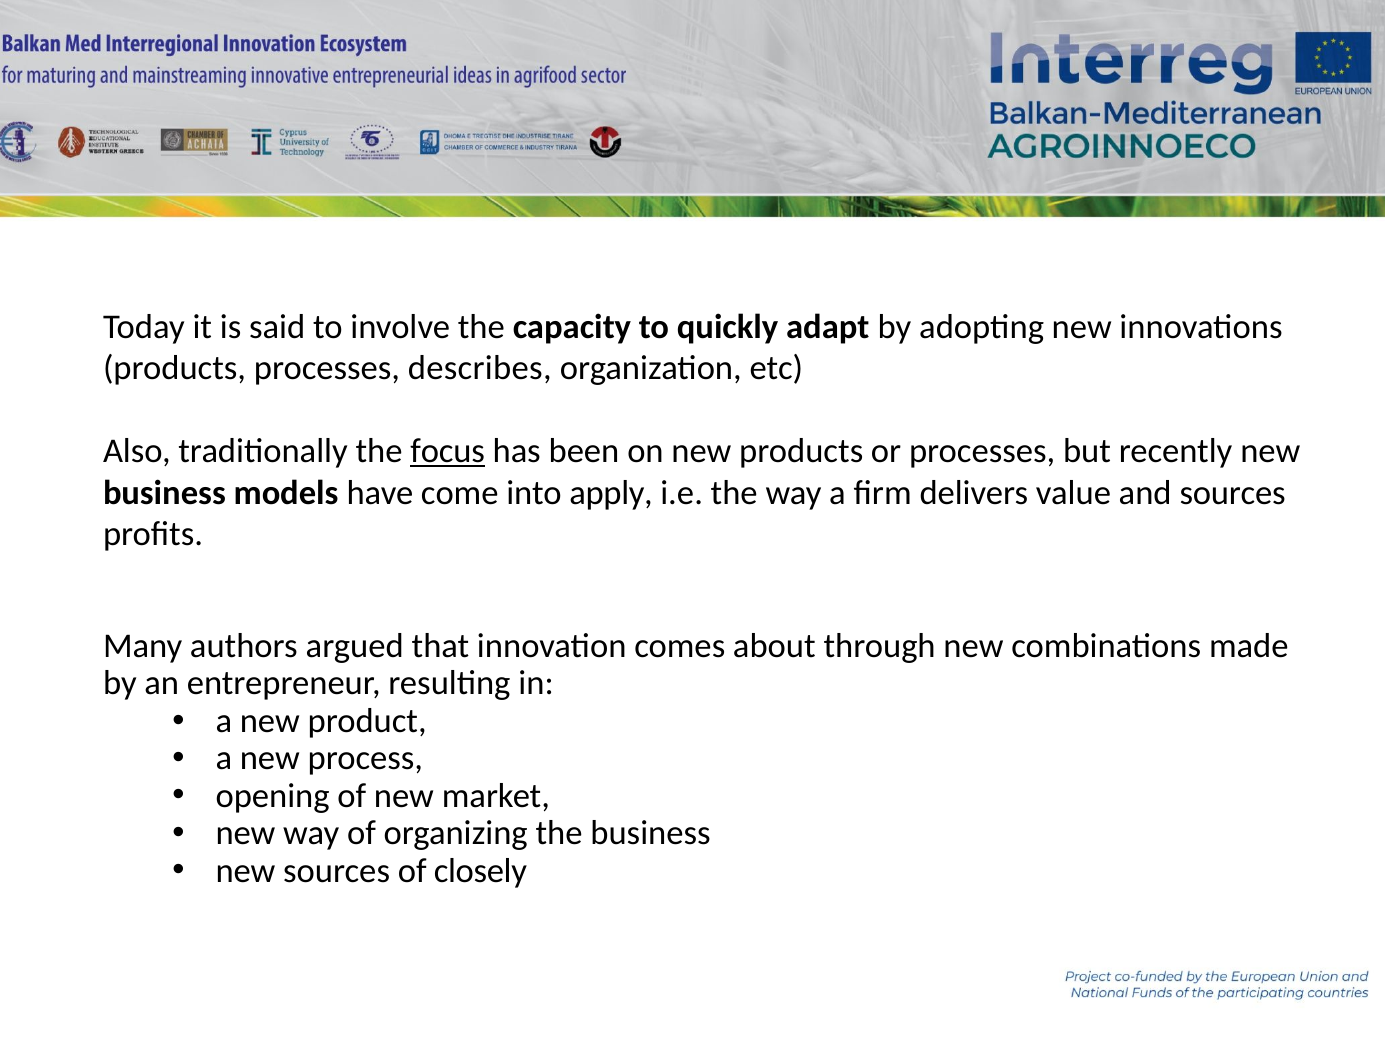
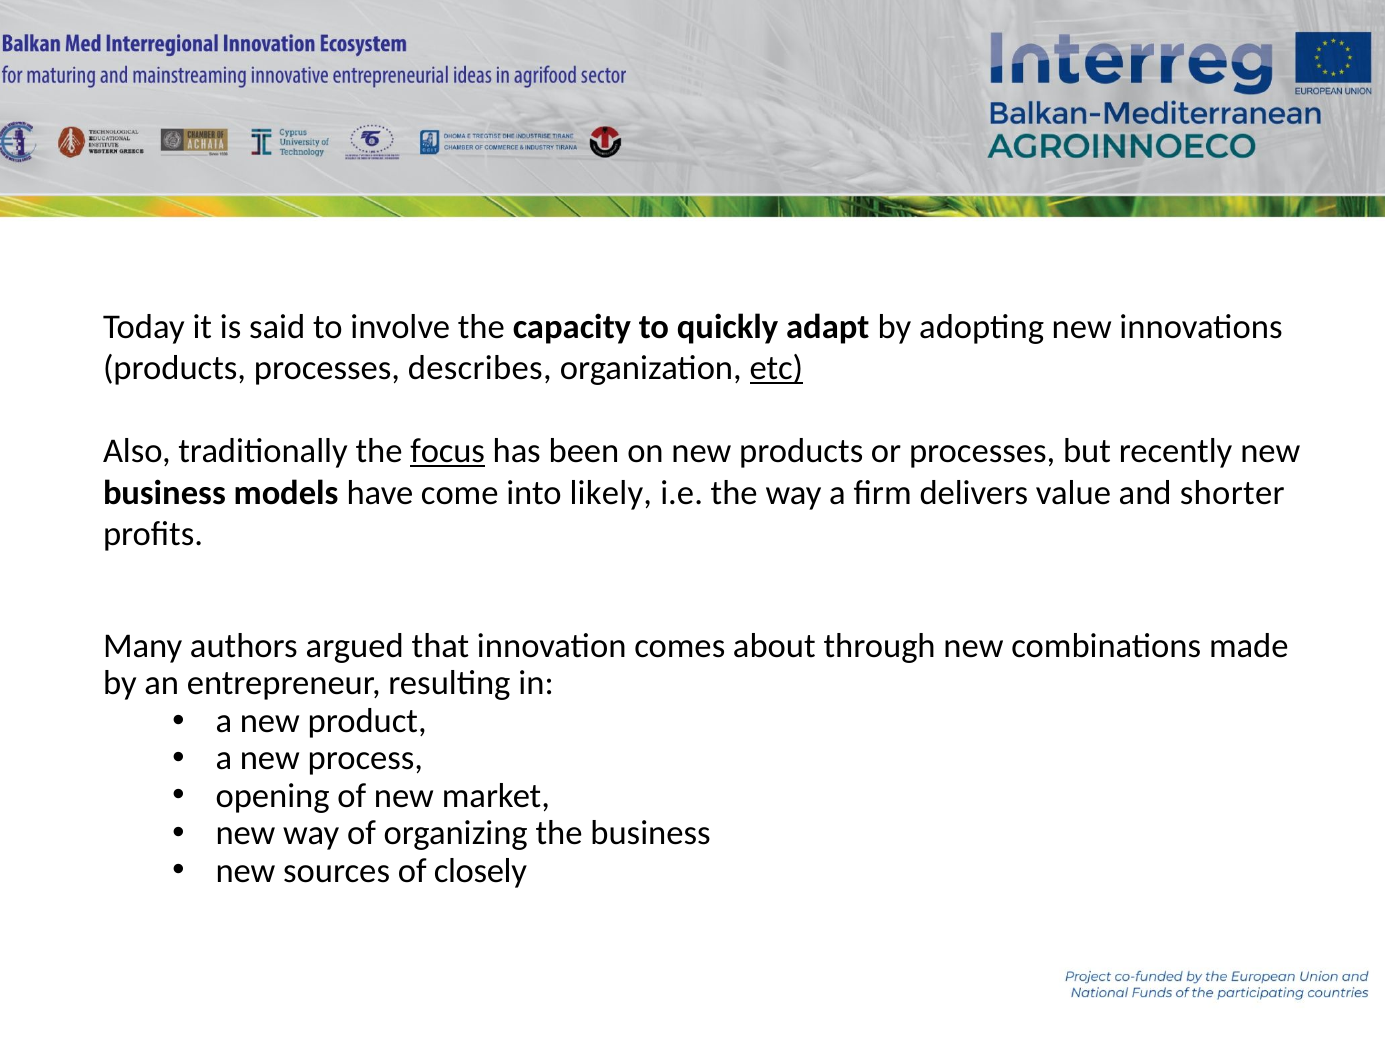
etc underline: none -> present
apply: apply -> likely
and sources: sources -> shorter
